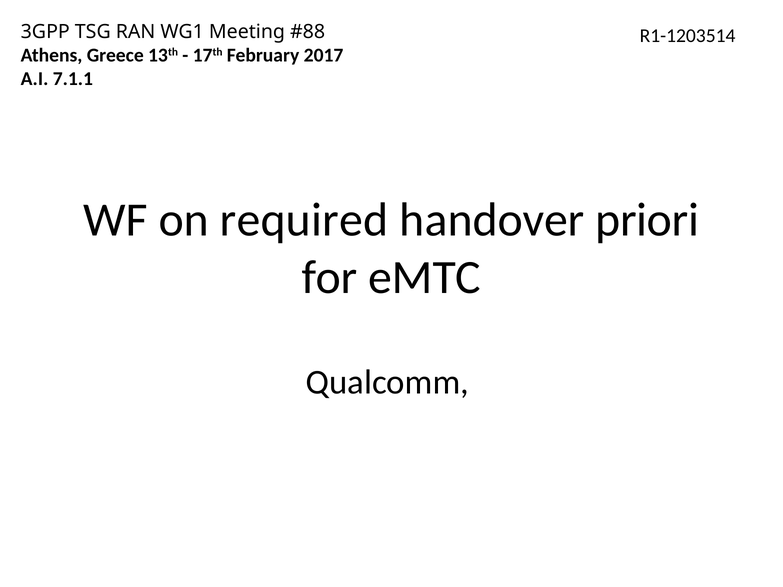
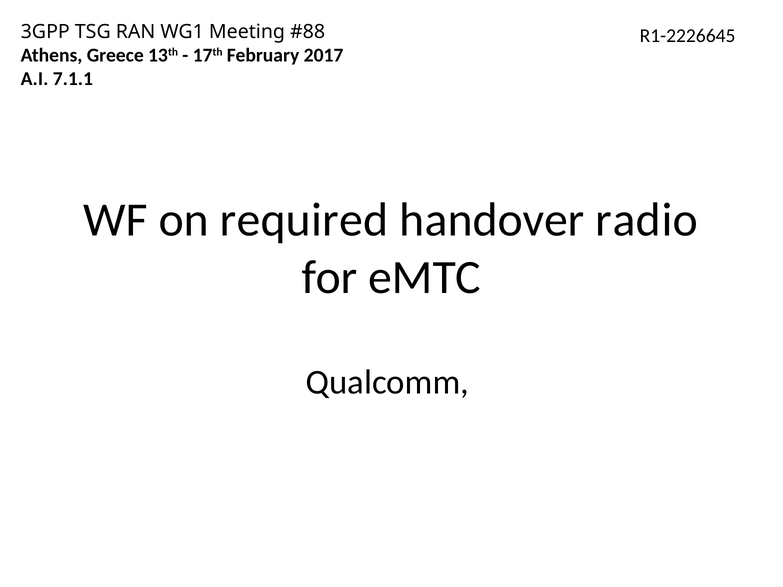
R1-1203514: R1-1203514 -> R1-2226645
priori: priori -> radio
